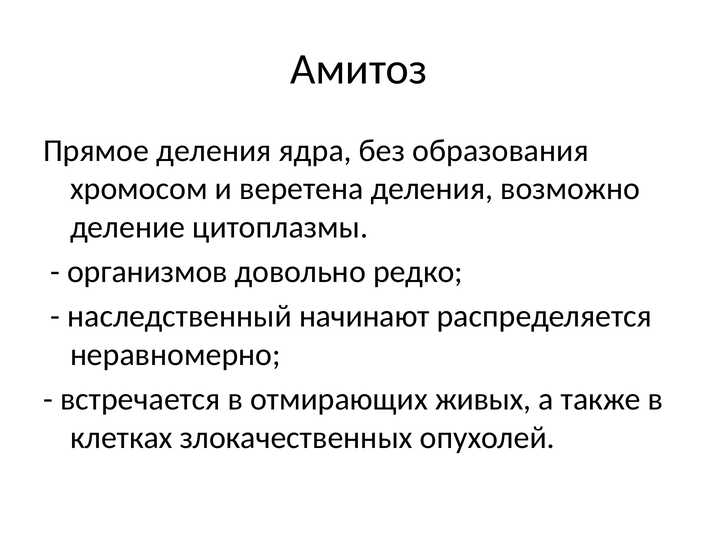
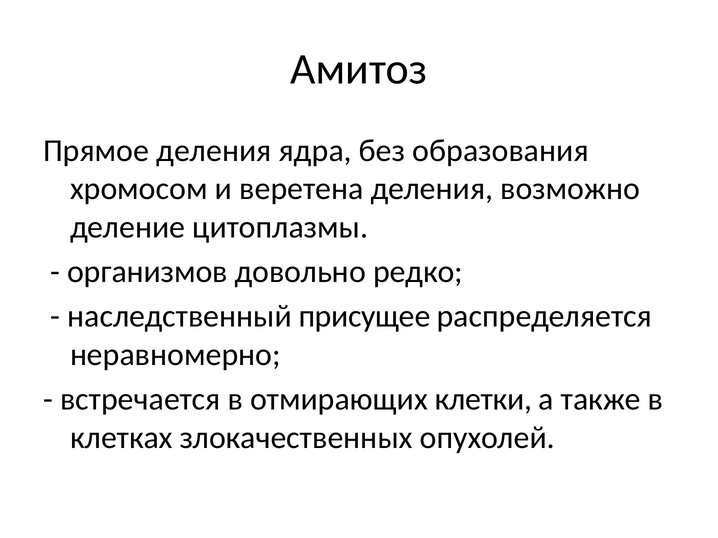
начинают: начинают -> присущее
живых: живых -> клетки
